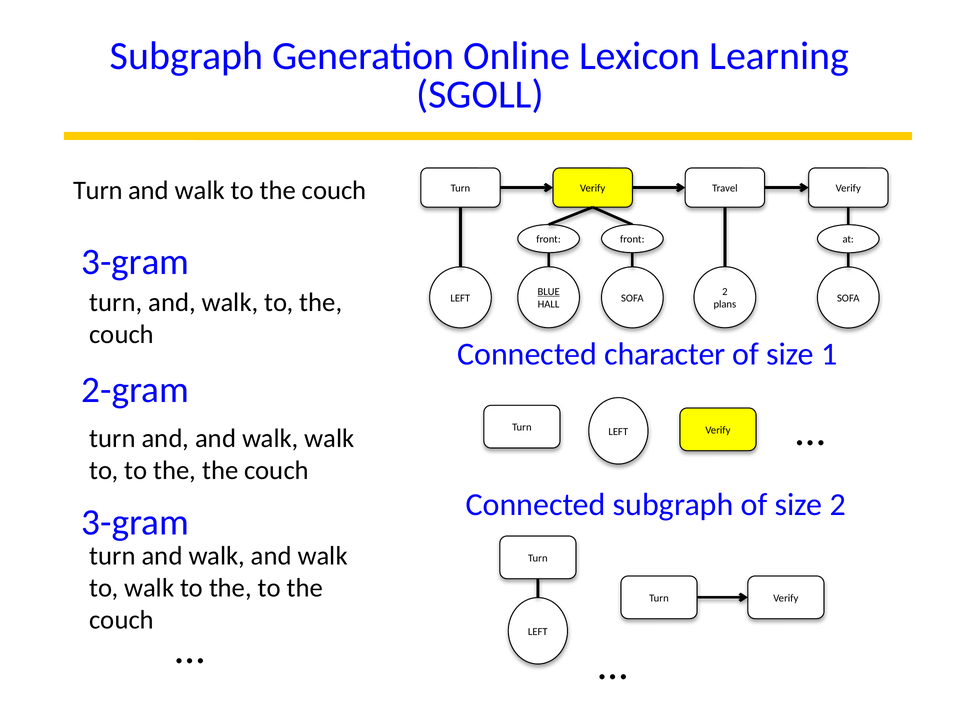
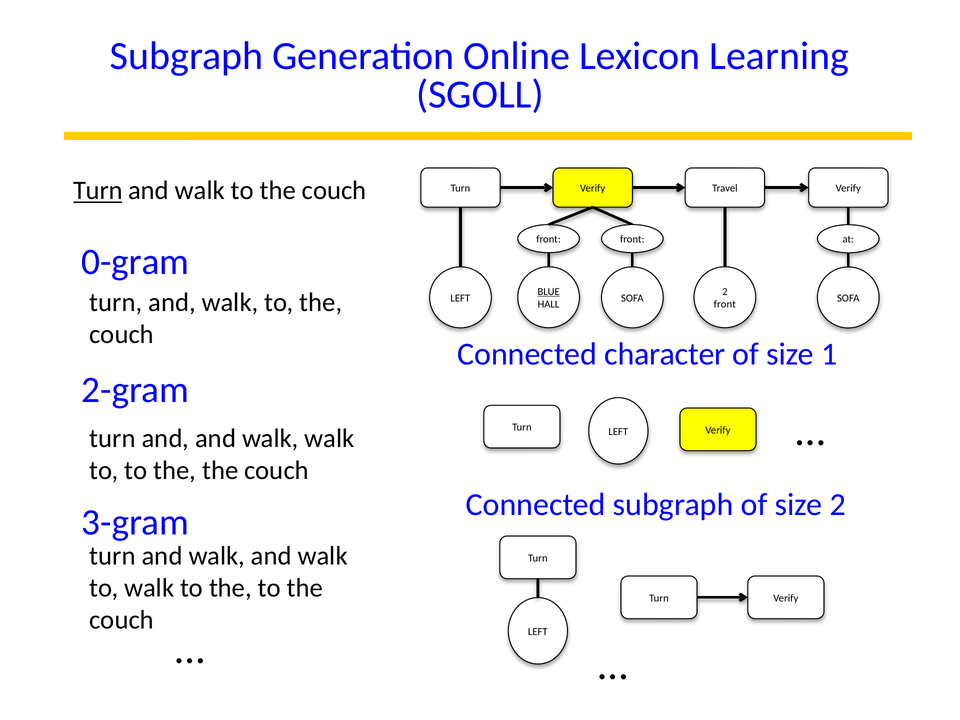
Turn at (98, 191) underline: none -> present
3-gram at (135, 262): 3-gram -> 0-gram
plans at (725, 304): plans -> front
